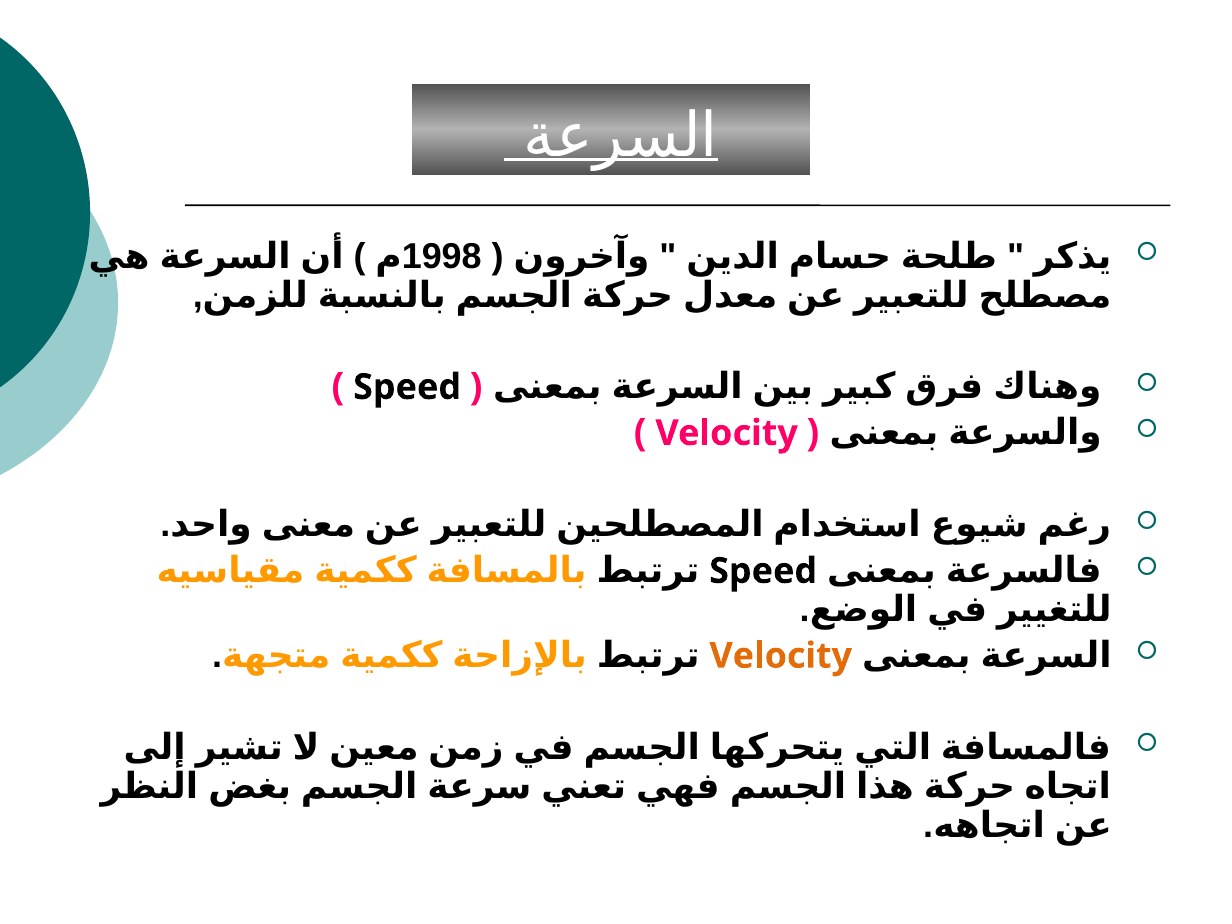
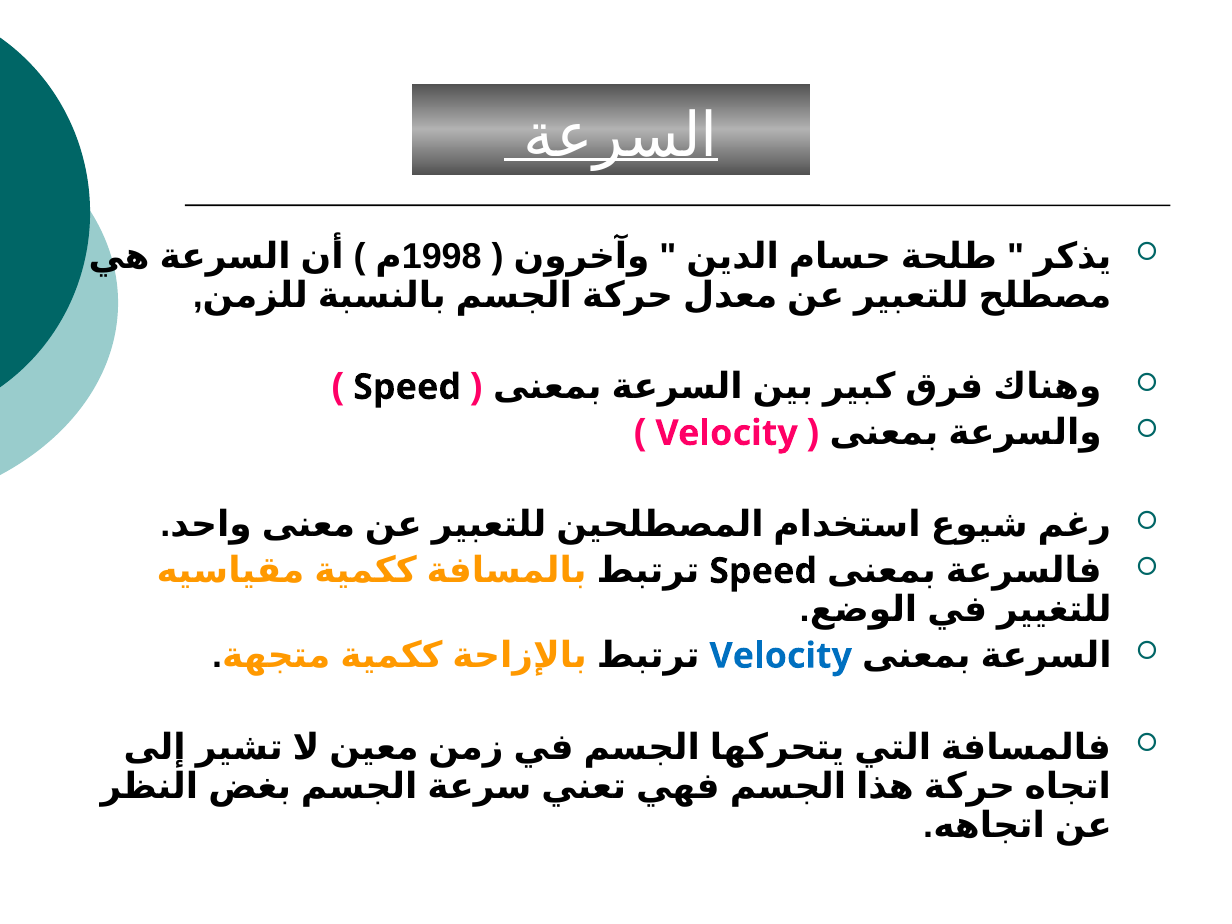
Velocity at (781, 656) colour: orange -> blue
